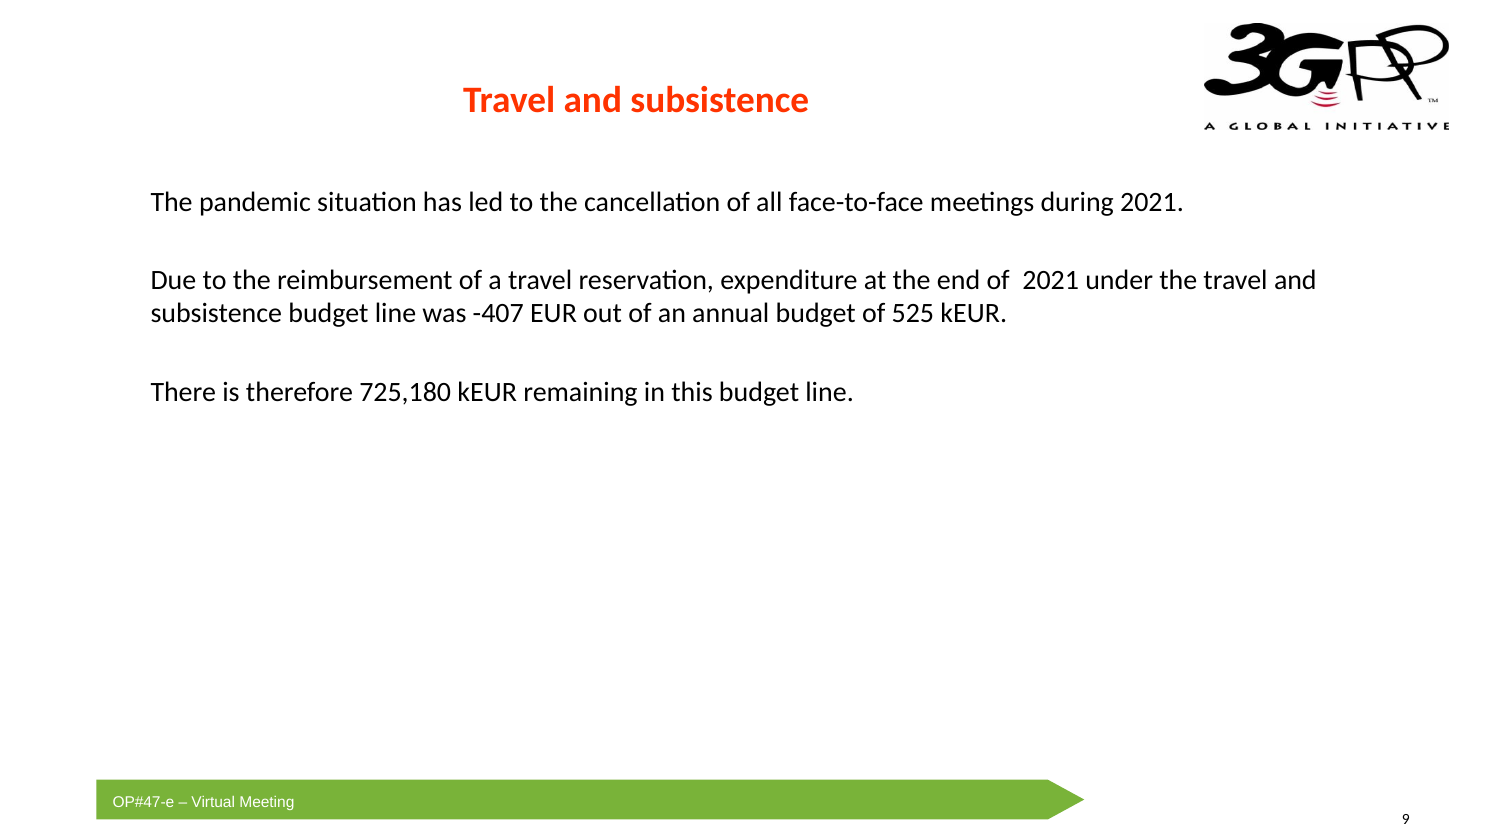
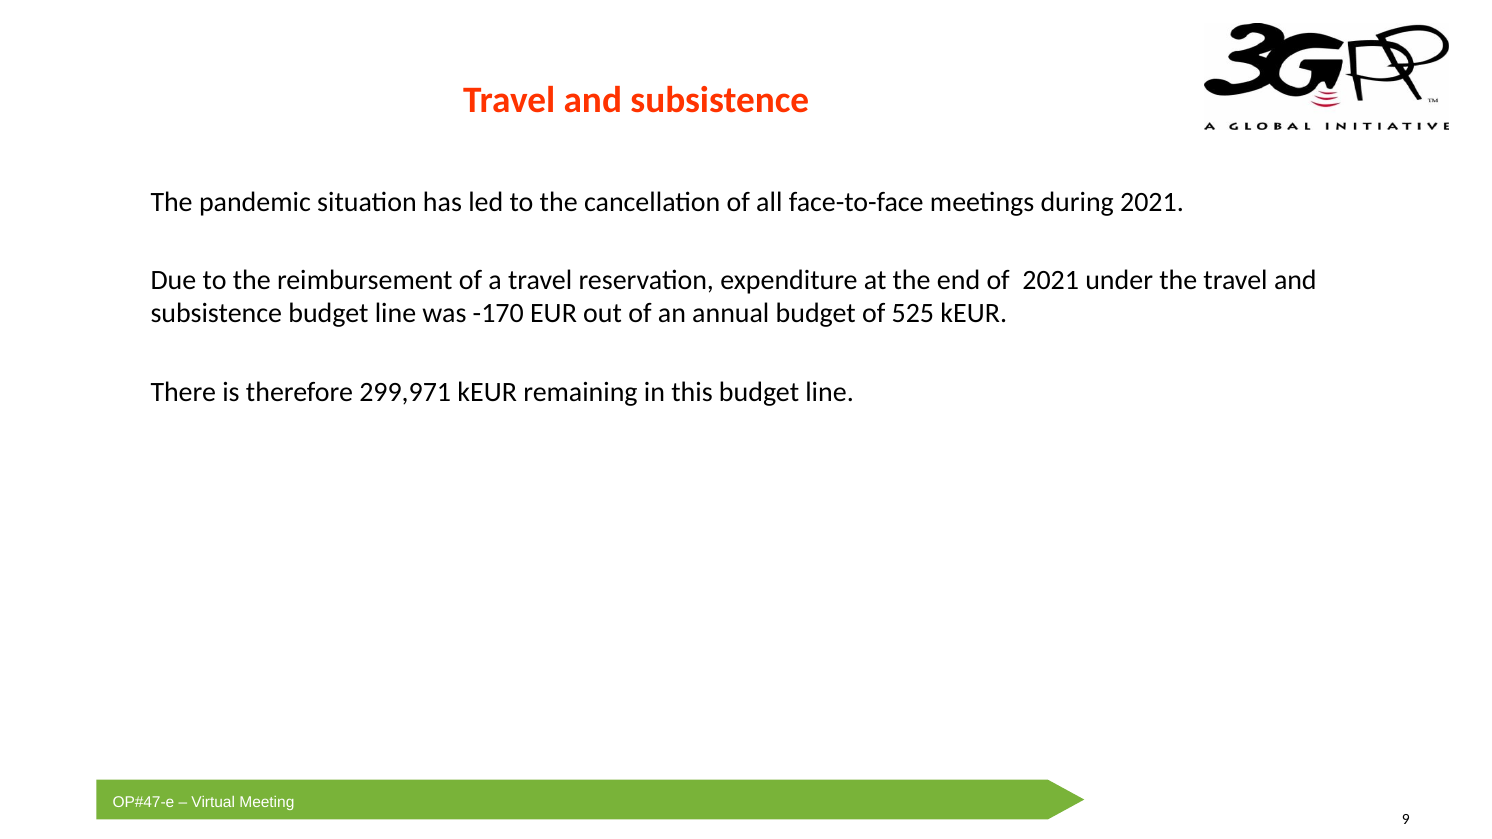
-407: -407 -> -170
725,180: 725,180 -> 299,971
